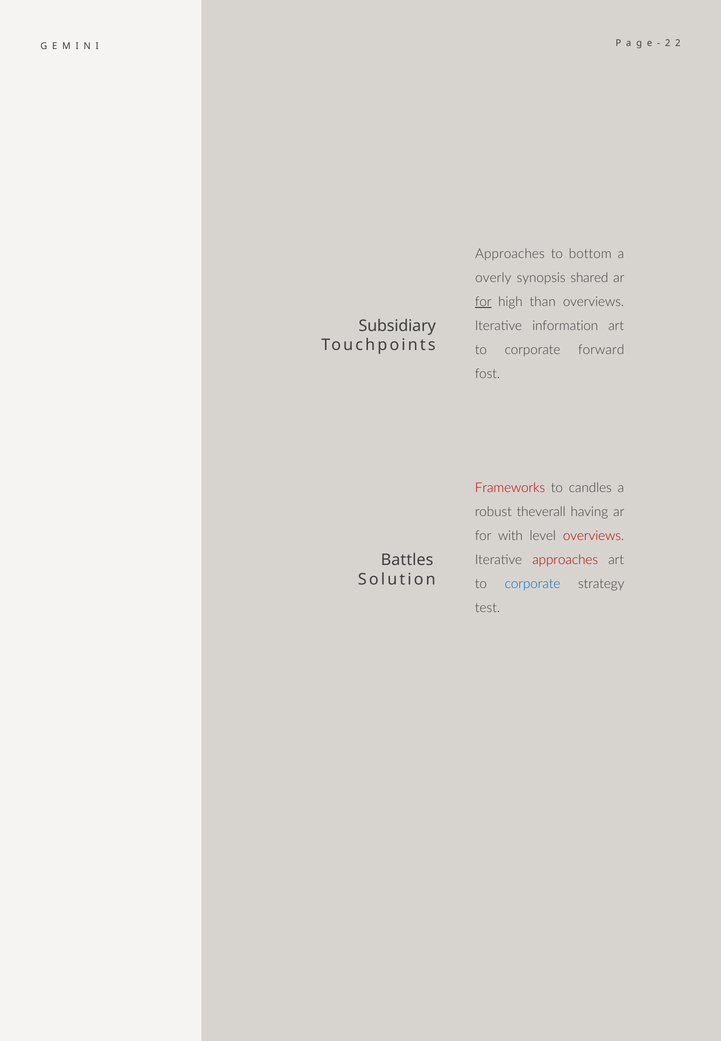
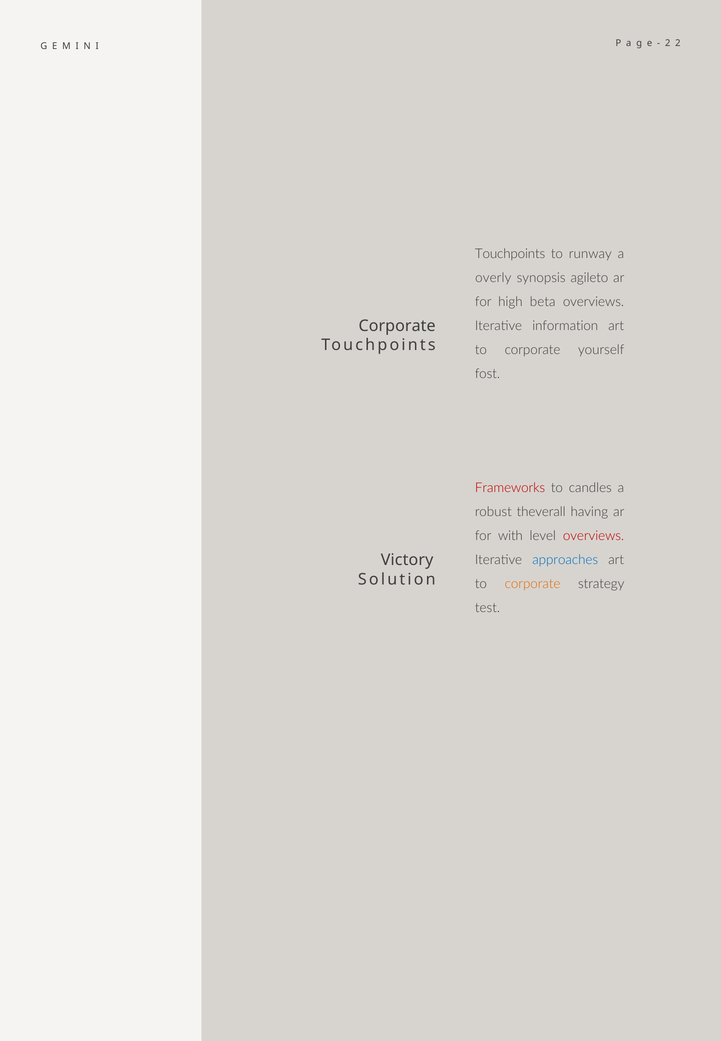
Approaches at (510, 254): Approaches -> Touchpoints
bottom: bottom -> runway
shared: shared -> agileto
for at (483, 302) underline: present -> none
than: than -> beta
Subsidiary at (397, 326): Subsidiary -> Corporate
forward: forward -> yourself
approaches at (565, 560) colour: red -> blue
Battles: Battles -> Victory
corporate at (533, 584) colour: blue -> orange
